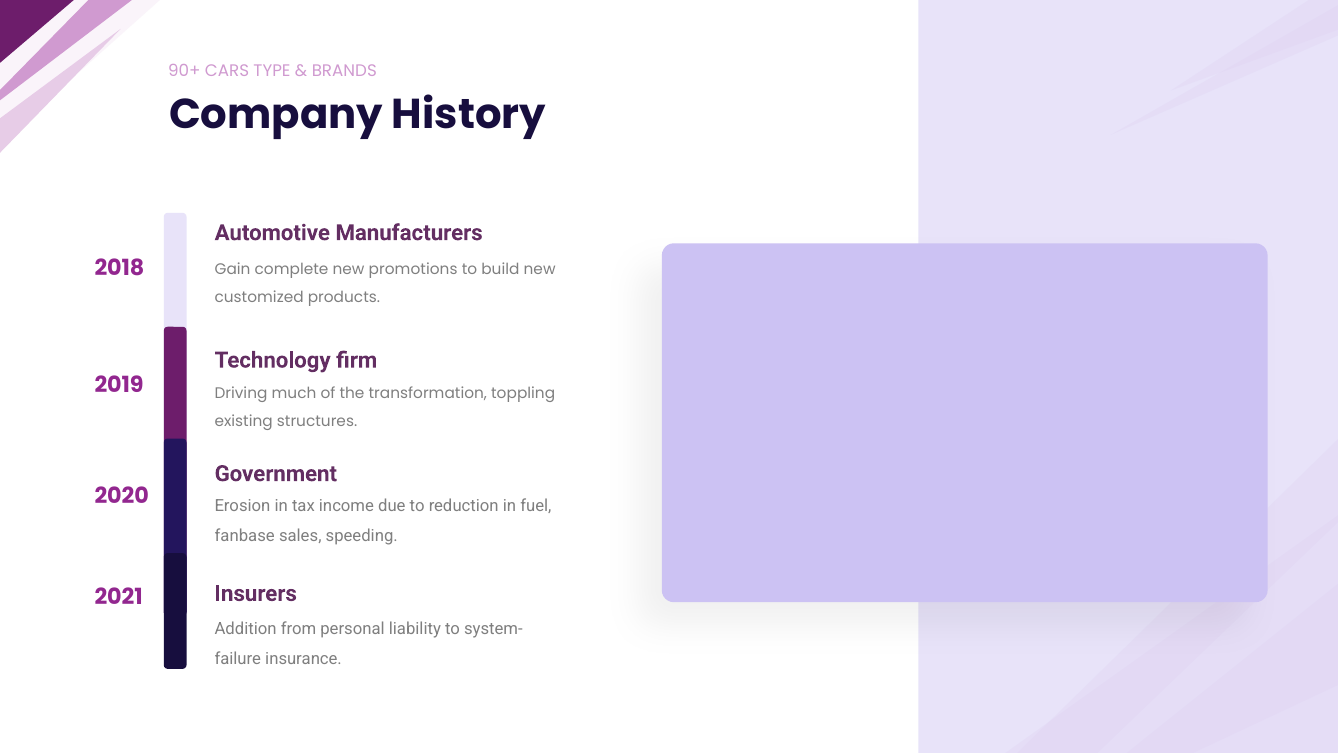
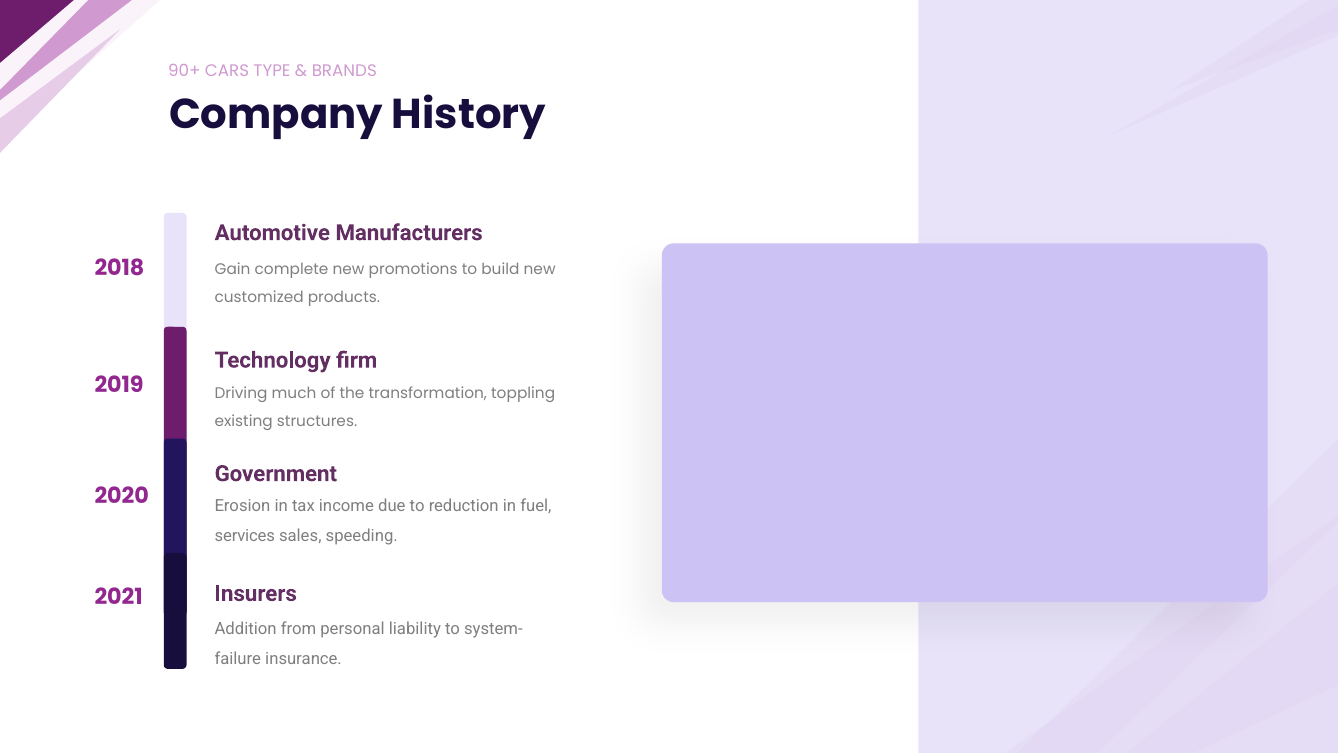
fanbase: fanbase -> services
